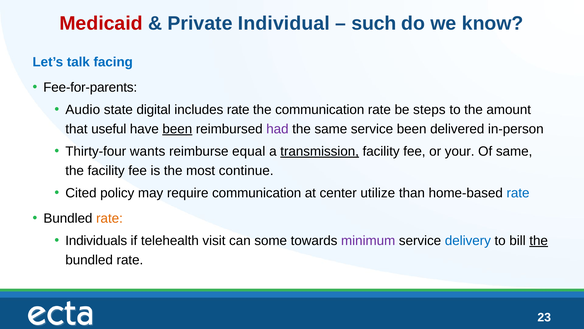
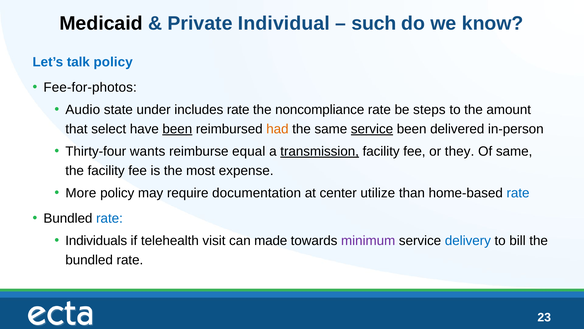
Medicaid colour: red -> black
talk facing: facing -> policy
Fee-for-parents: Fee-for-parents -> Fee-for-photos
digital: digital -> under
the communication: communication -> noncompliance
useful: useful -> select
had colour: purple -> orange
service at (372, 129) underline: none -> present
your: your -> they
continue: continue -> expense
Cited: Cited -> More
require communication: communication -> documentation
rate at (109, 218) colour: orange -> blue
some: some -> made
the at (539, 240) underline: present -> none
